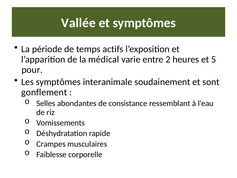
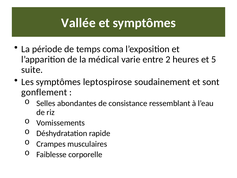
actifs: actifs -> coma
pour: pour -> suite
interanimale: interanimale -> leptospirose
